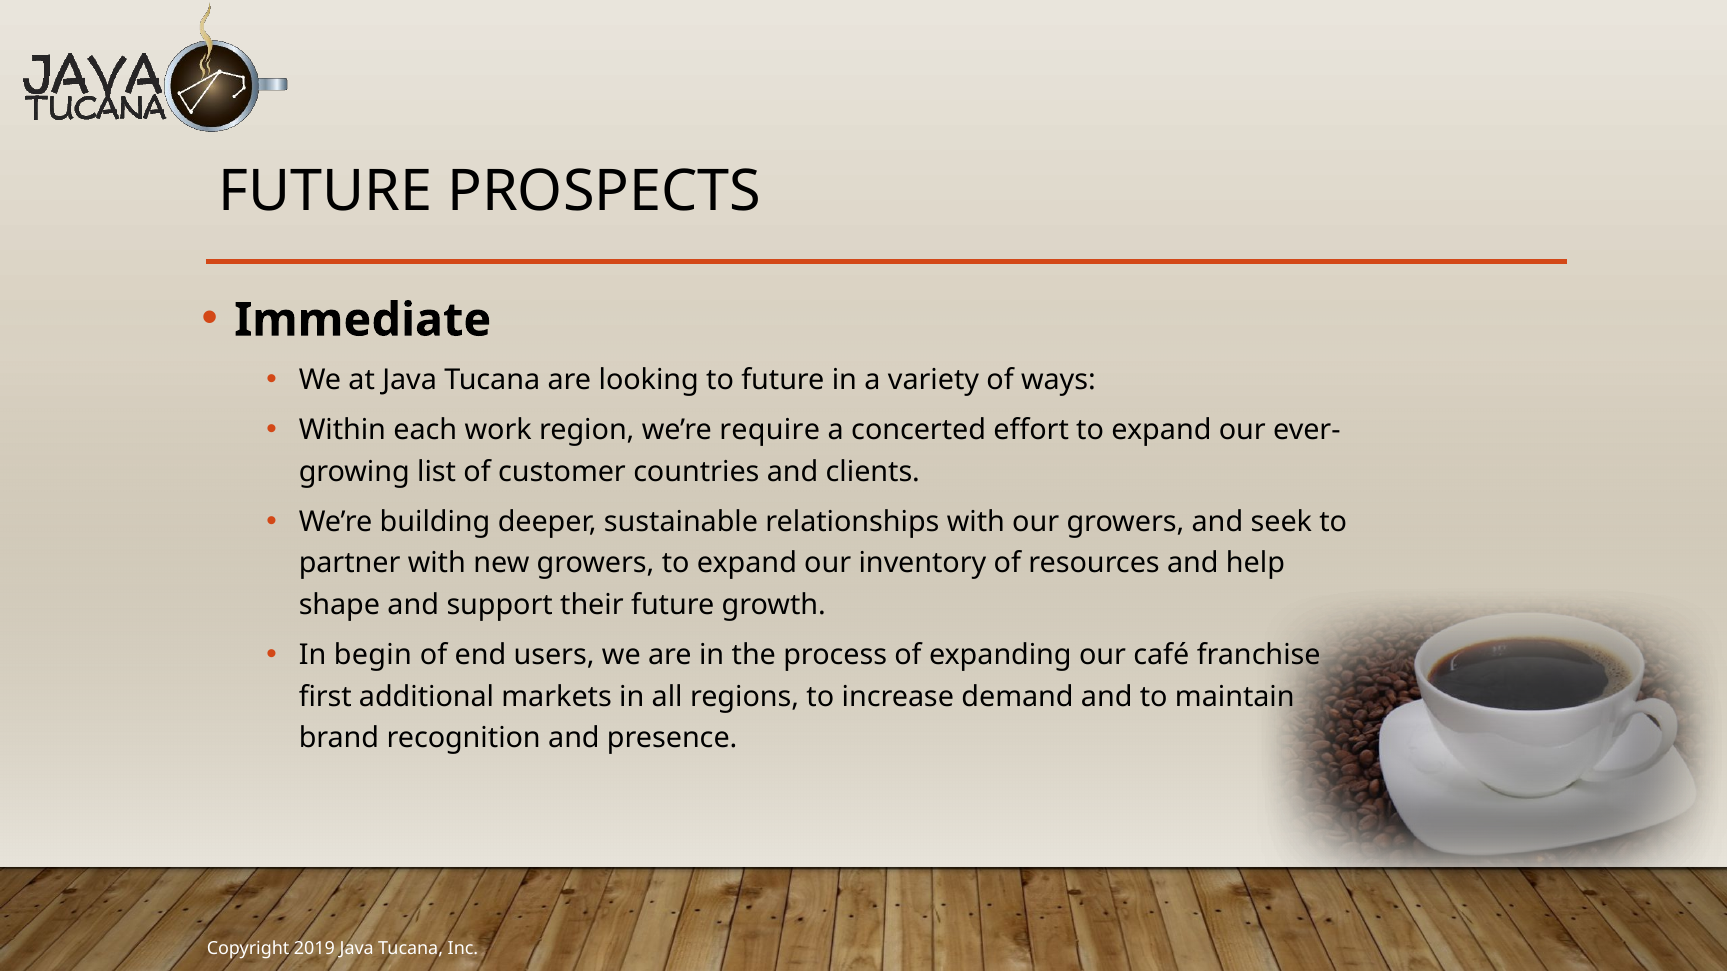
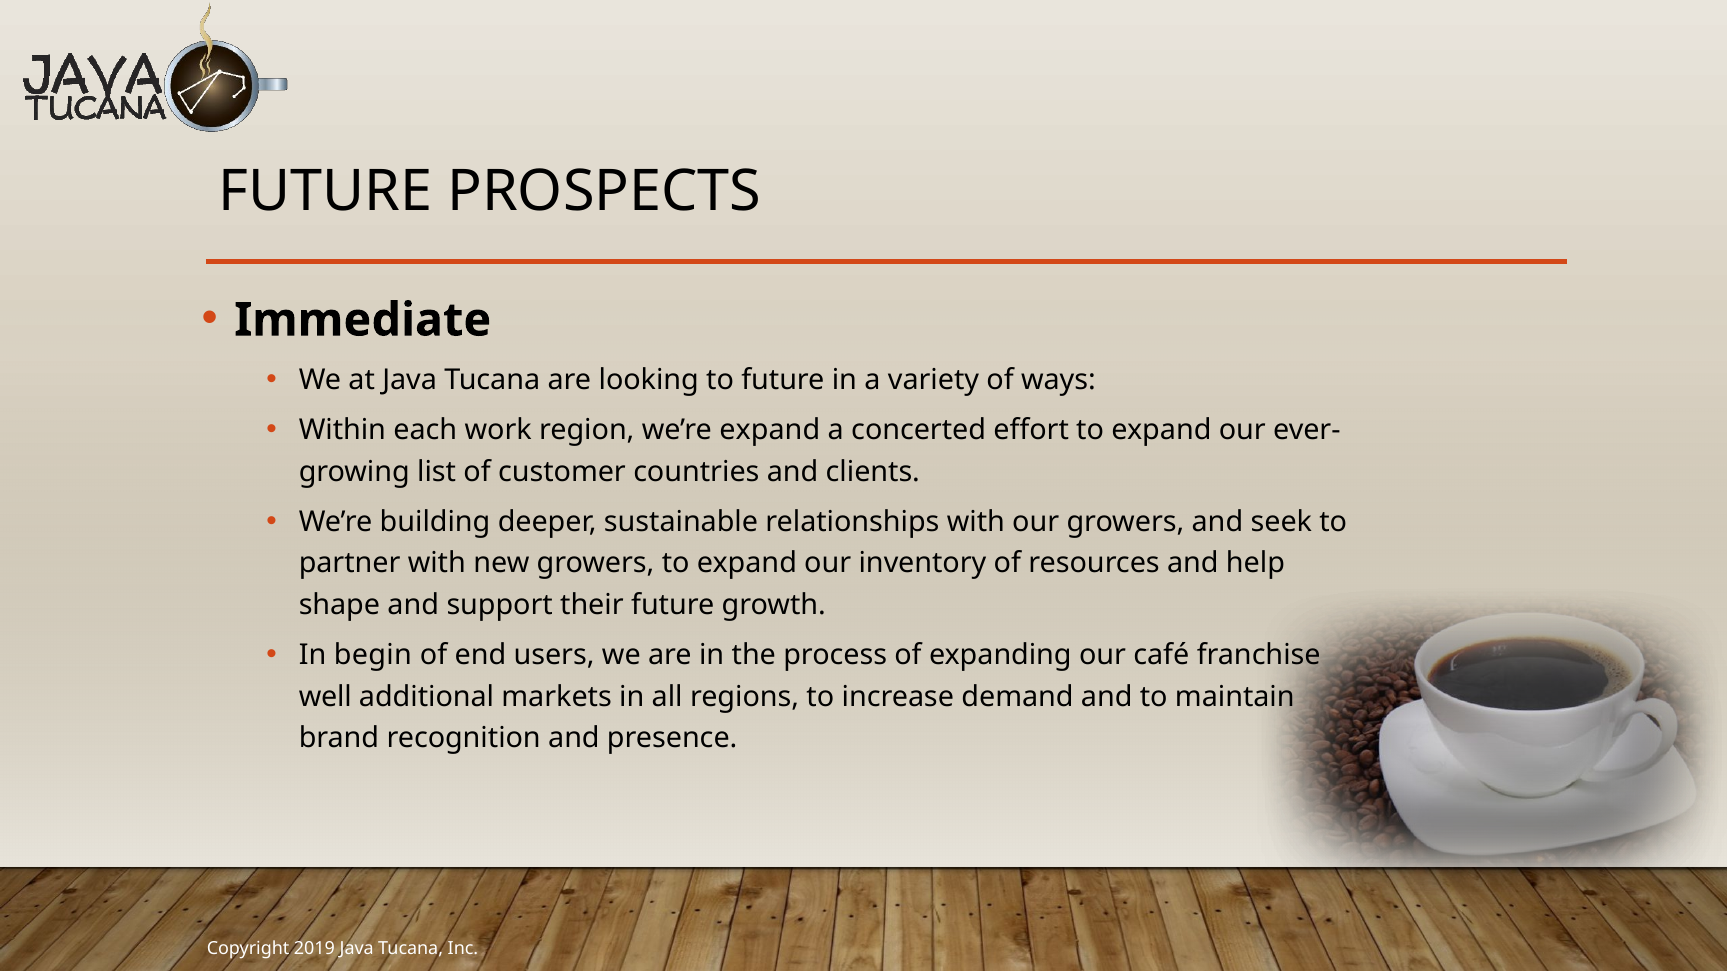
we’re require: require -> expand
first: first -> well
